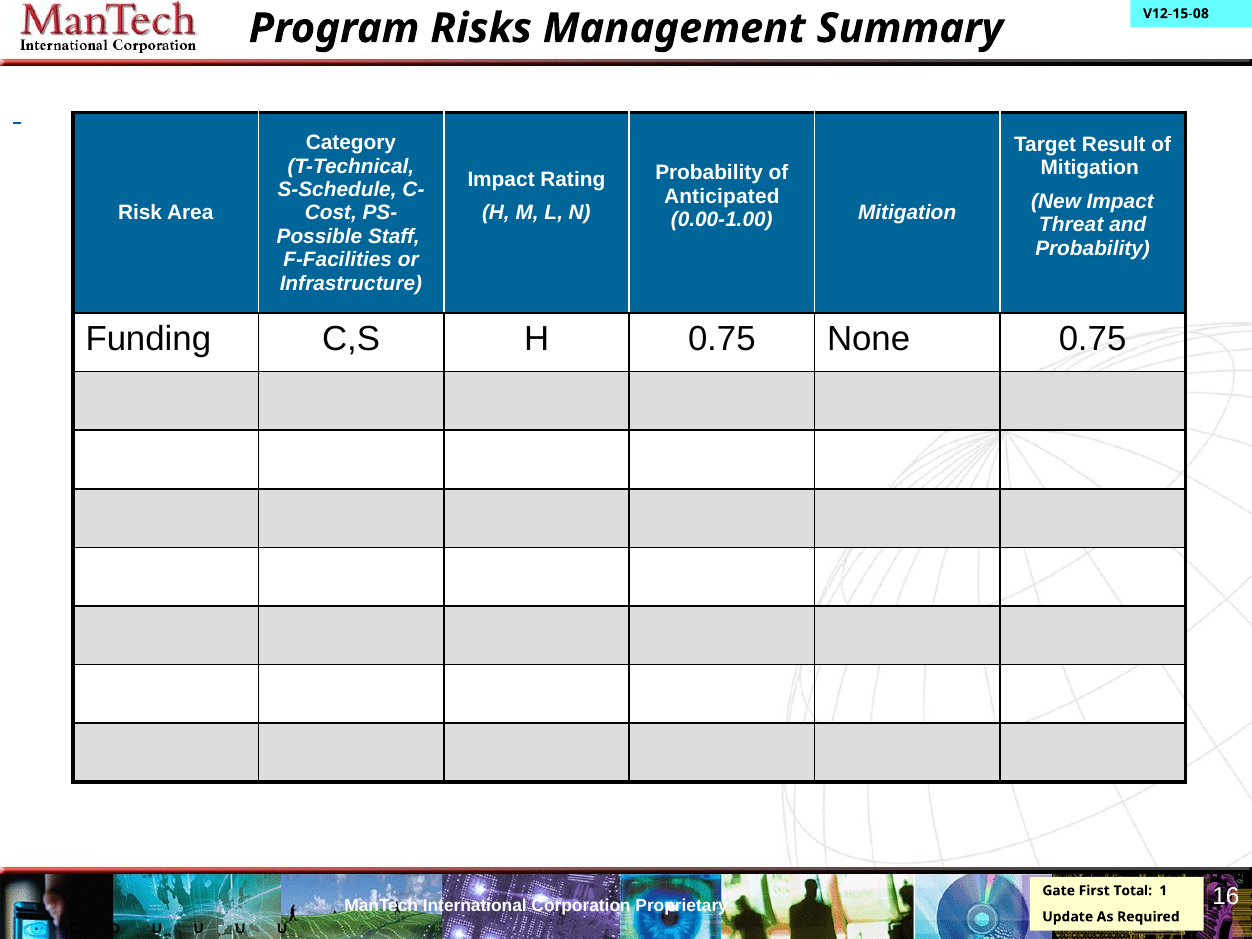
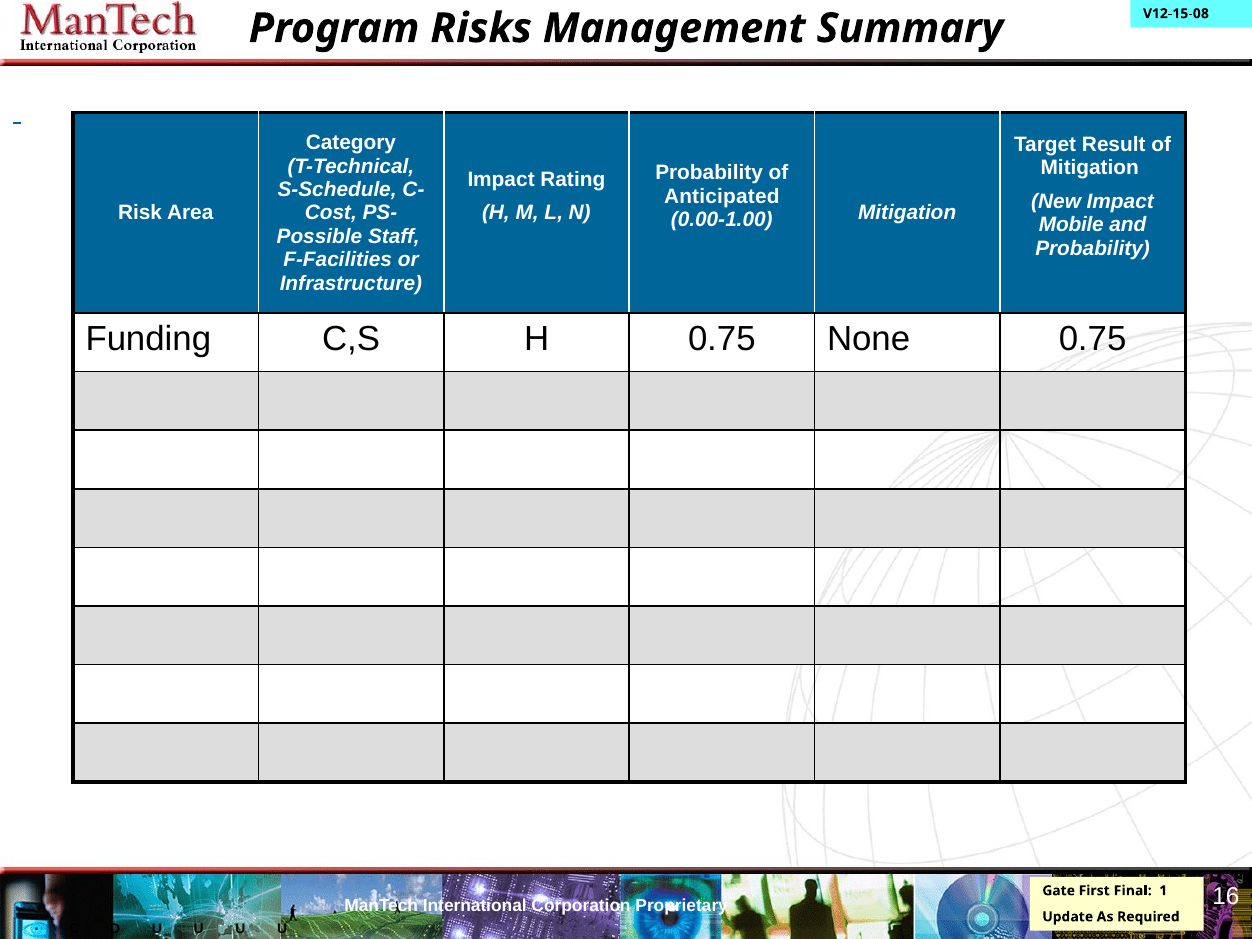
Threat: Threat -> Mobile
Total: Total -> Final
